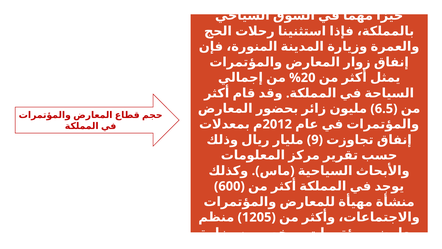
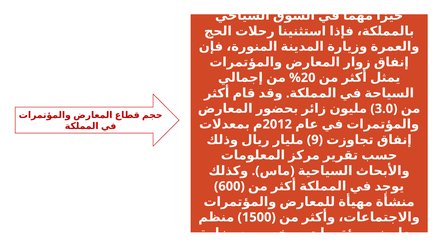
6.5: 6.5 -> 3.0
1205: 1205 -> 1500
